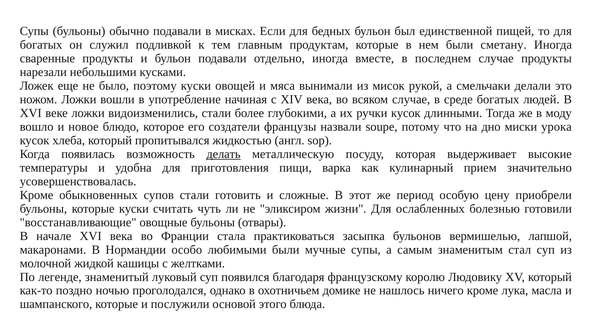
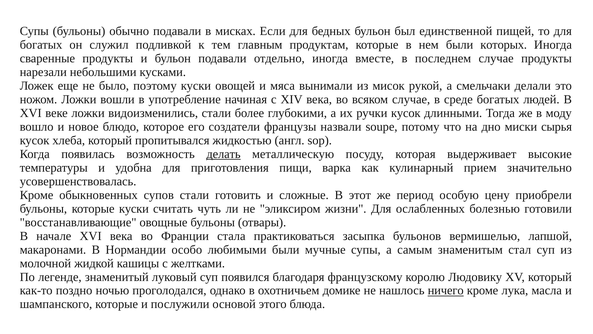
сметану: сметану -> которых
урока: урока -> сырья
ничего underline: none -> present
